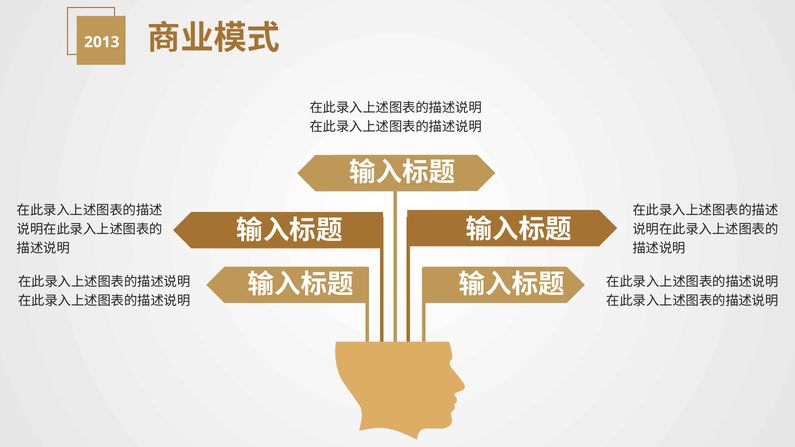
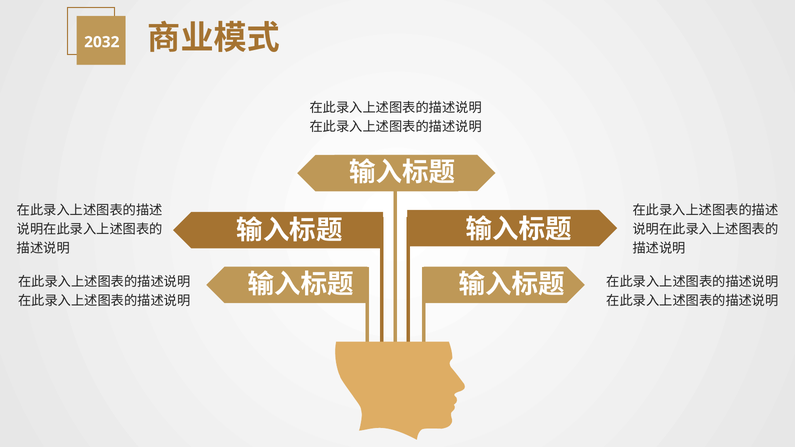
2013: 2013 -> 2032
